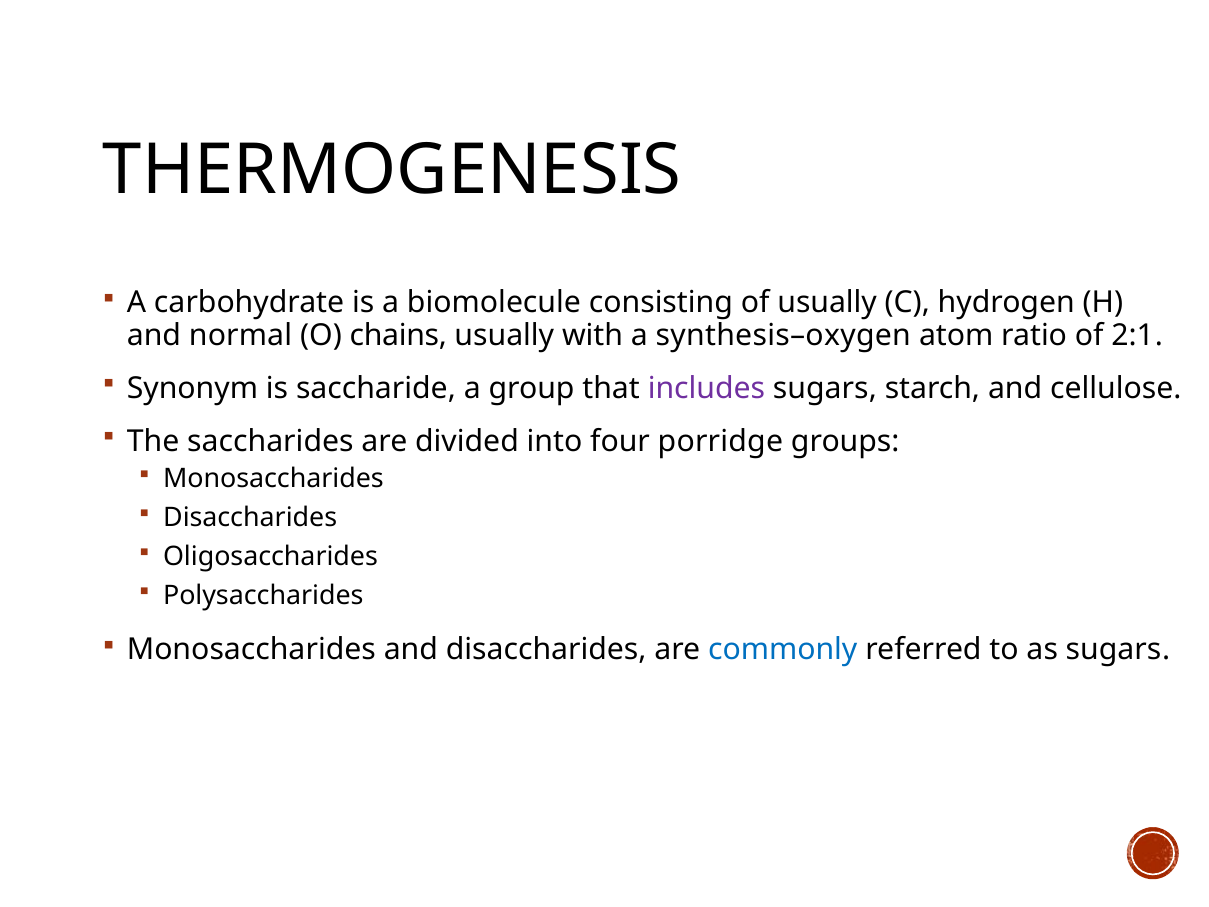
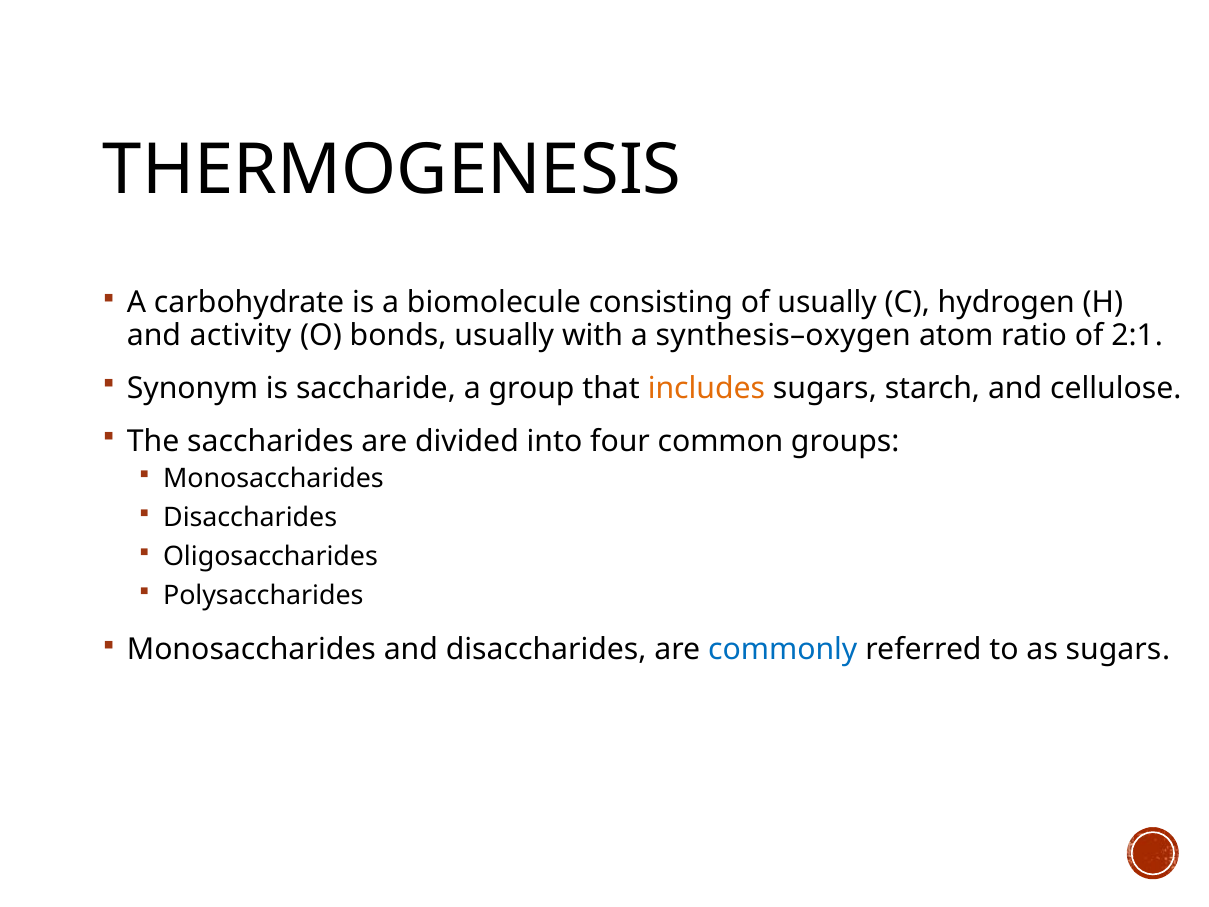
normal: normal -> activity
chains: chains -> bonds
includes colour: purple -> orange
porridge: porridge -> common
